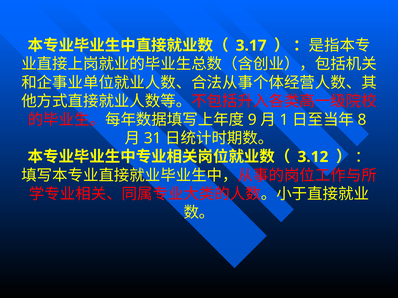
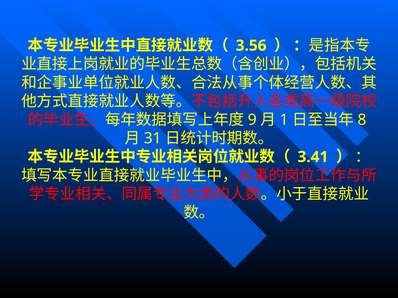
3.17: 3.17 -> 3.56
3.12: 3.12 -> 3.41
